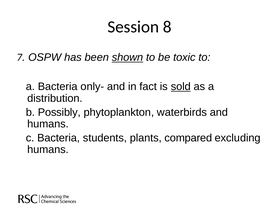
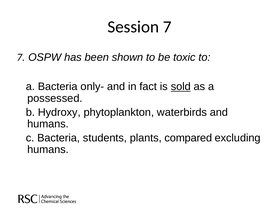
Session 8: 8 -> 7
shown underline: present -> none
distribution: distribution -> possessed
Possibly: Possibly -> Hydroxy
